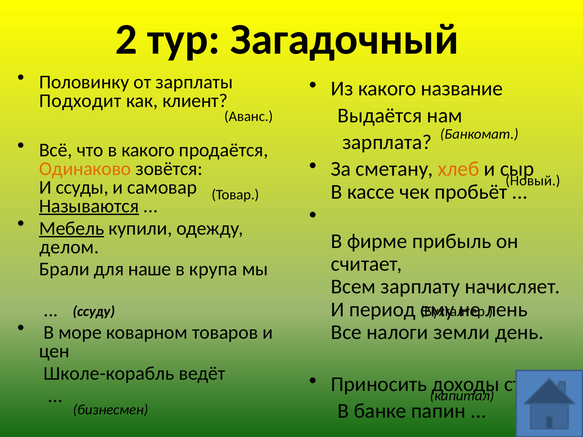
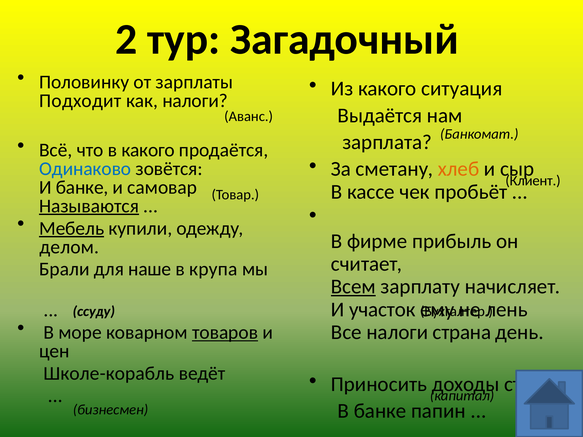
название: название -> ситуация
как клиент: клиент -> налоги
Одинаково colour: orange -> blue
Новый: Новый -> Клиент
И ссуды: ссуды -> банке
Всем underline: none -> present
период: период -> участок
товаров underline: none -> present
земли: земли -> страна
